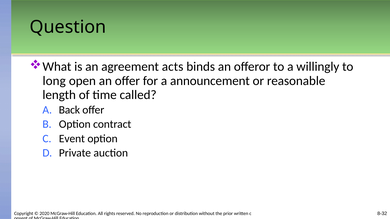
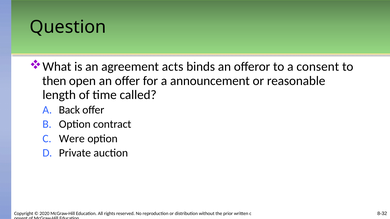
willingly: willingly -> consent
long: long -> then
Event: Event -> Were
